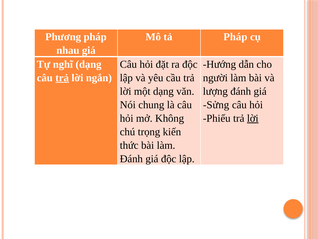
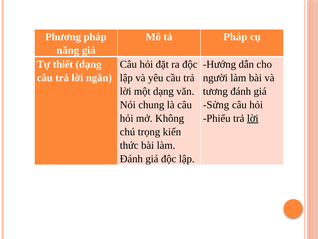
nhau: nhau -> năng
nghĩ: nghĩ -> thiết
trả at (62, 78) underline: present -> none
lượng: lượng -> tương
